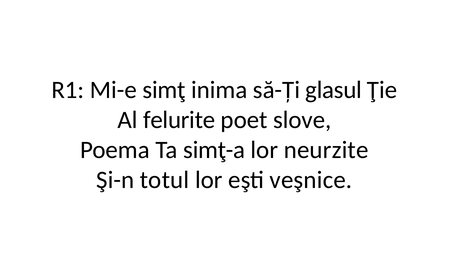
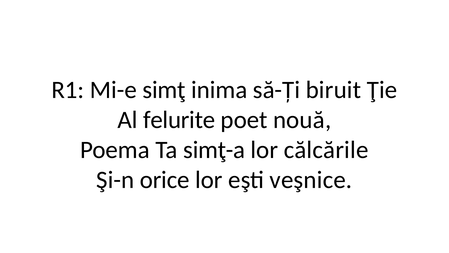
glasul: glasul -> biruit
slove: slove -> nouă
neurzite: neurzite -> călcările
totul: totul -> orice
